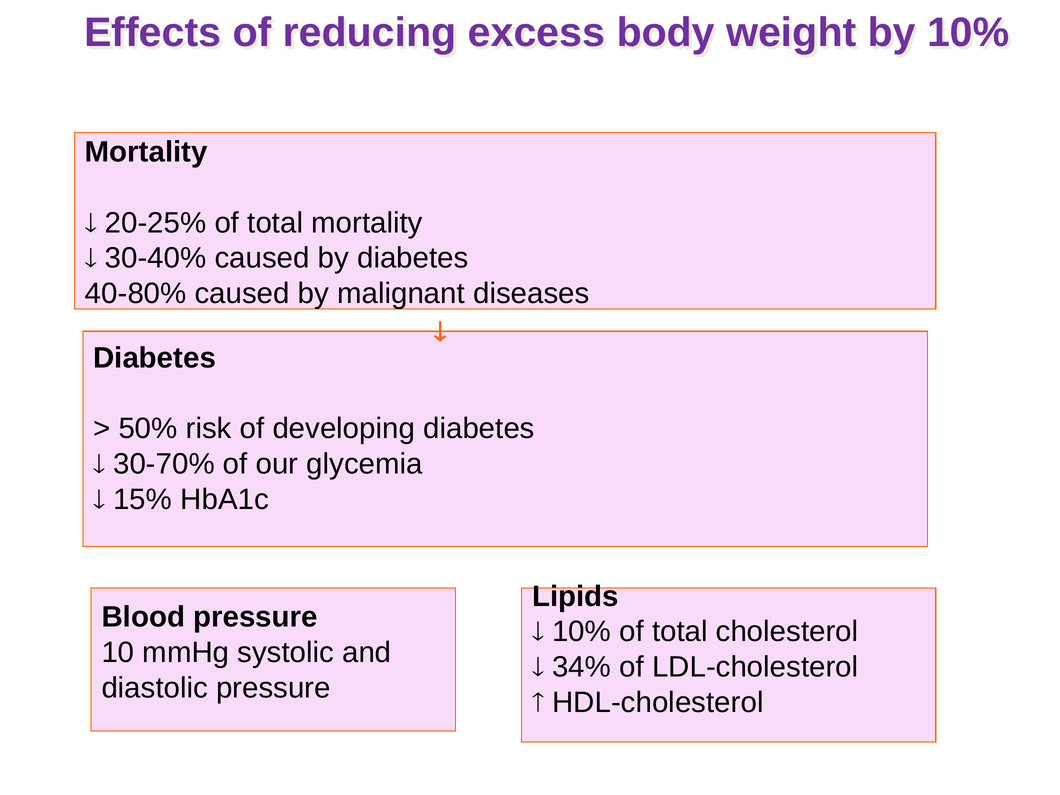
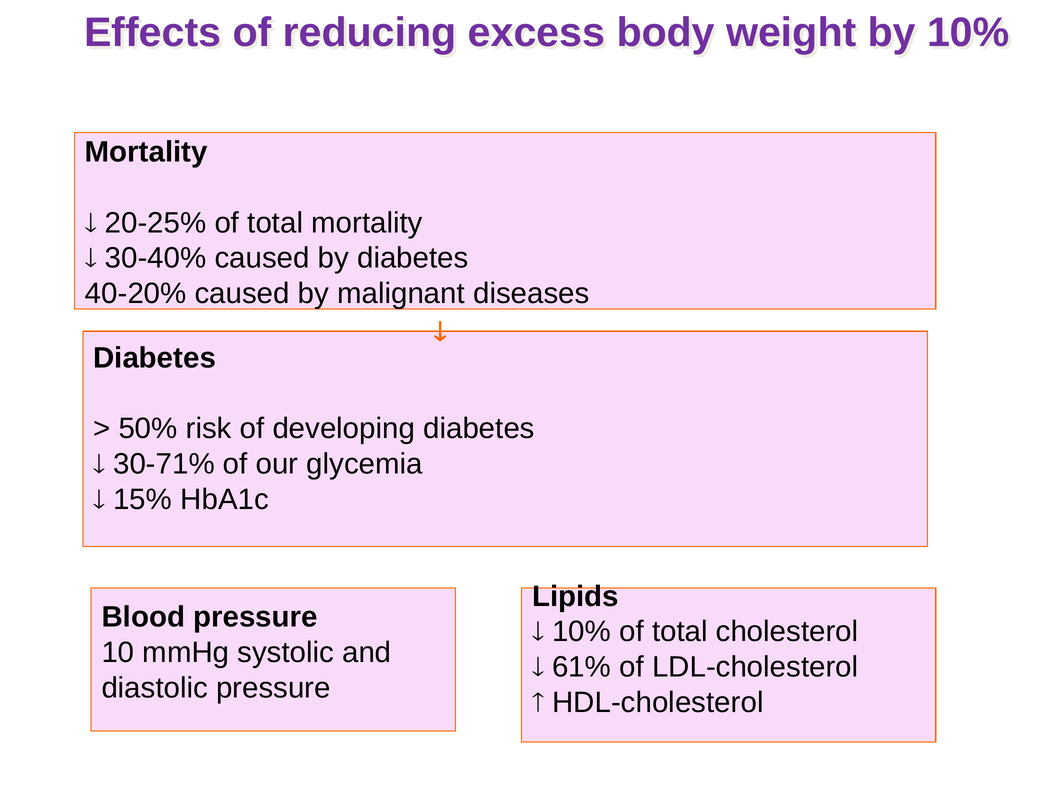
40-80%: 40-80% -> 40-20%
30-70%: 30-70% -> 30-71%
34%: 34% -> 61%
